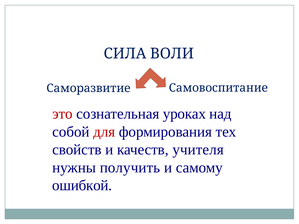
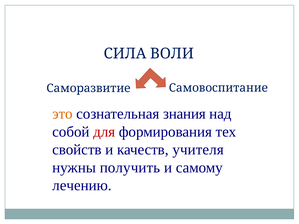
это colour: red -> orange
уроках: уроках -> знания
ошибкой: ошибкой -> лечению
